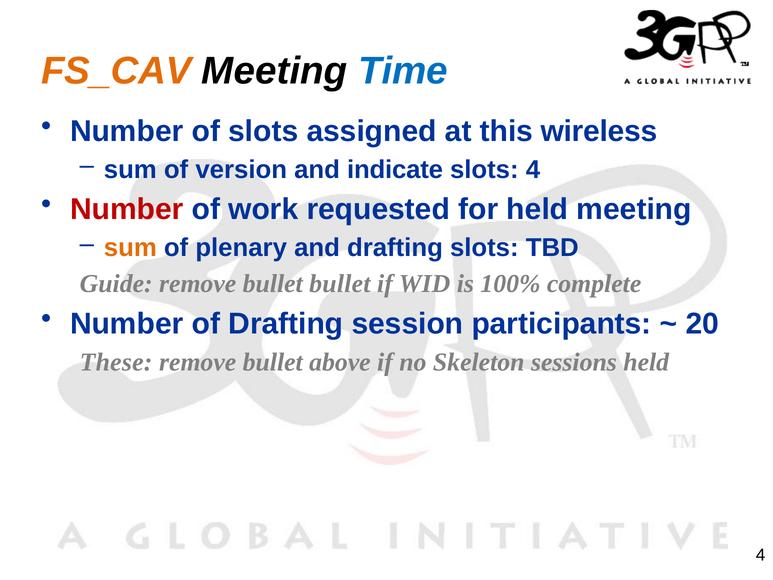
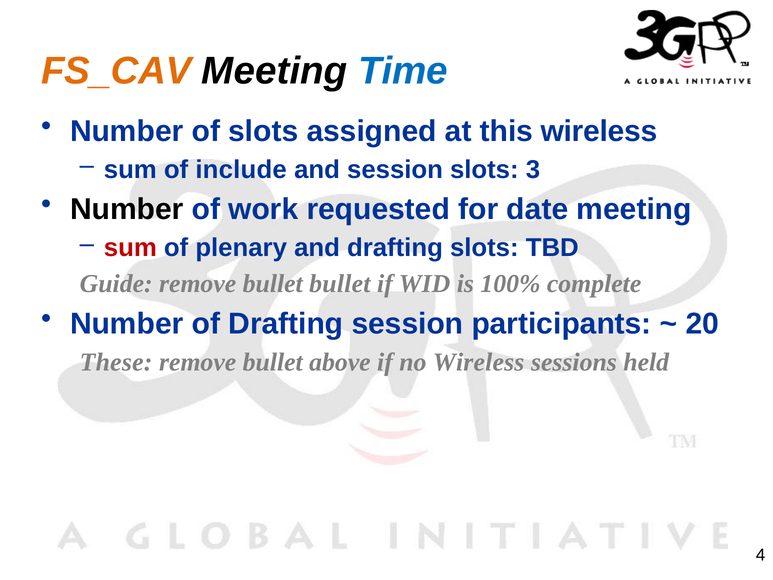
version: version -> include
and indicate: indicate -> session
slots 4: 4 -> 3
Number at (127, 209) colour: red -> black
for held: held -> date
sum at (130, 248) colour: orange -> red
no Skeleton: Skeleton -> Wireless
